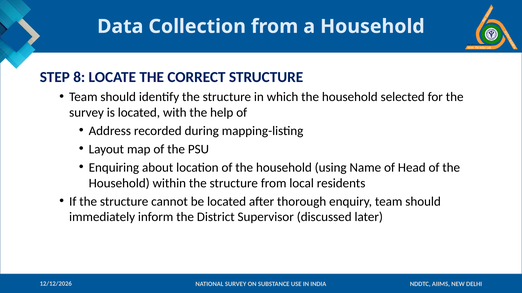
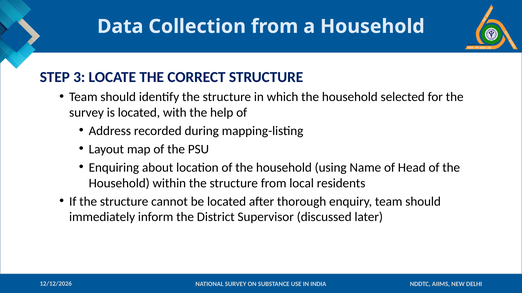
8: 8 -> 3
